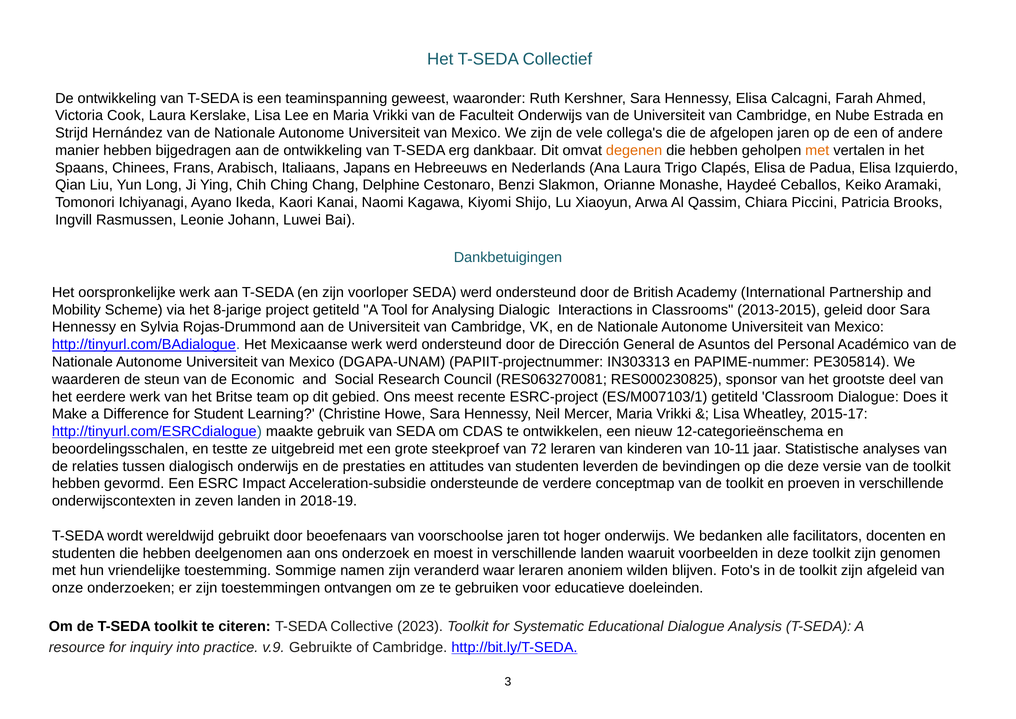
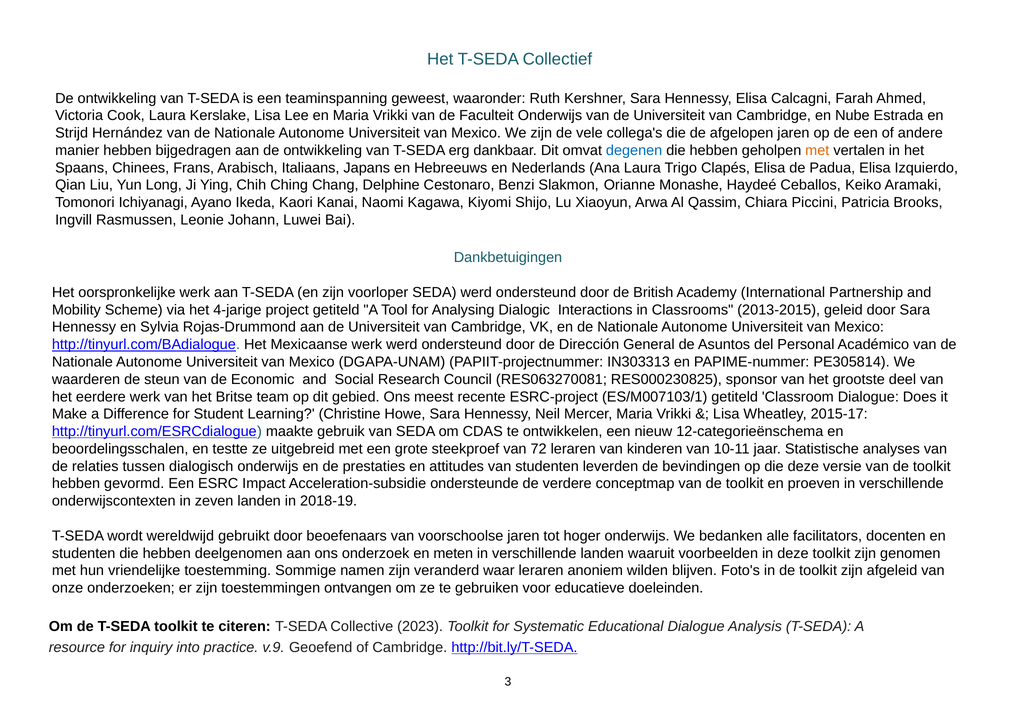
degenen colour: orange -> blue
8-jarige: 8-jarige -> 4-jarige
moest: moest -> meten
Gebruikte: Gebruikte -> Geoefend
